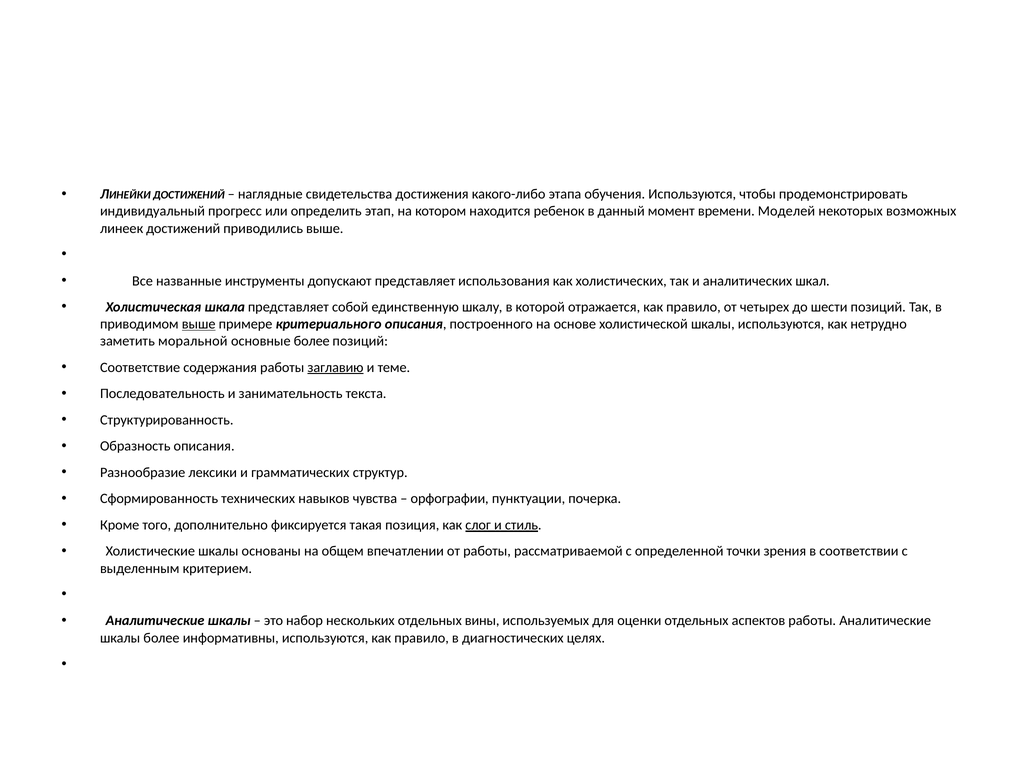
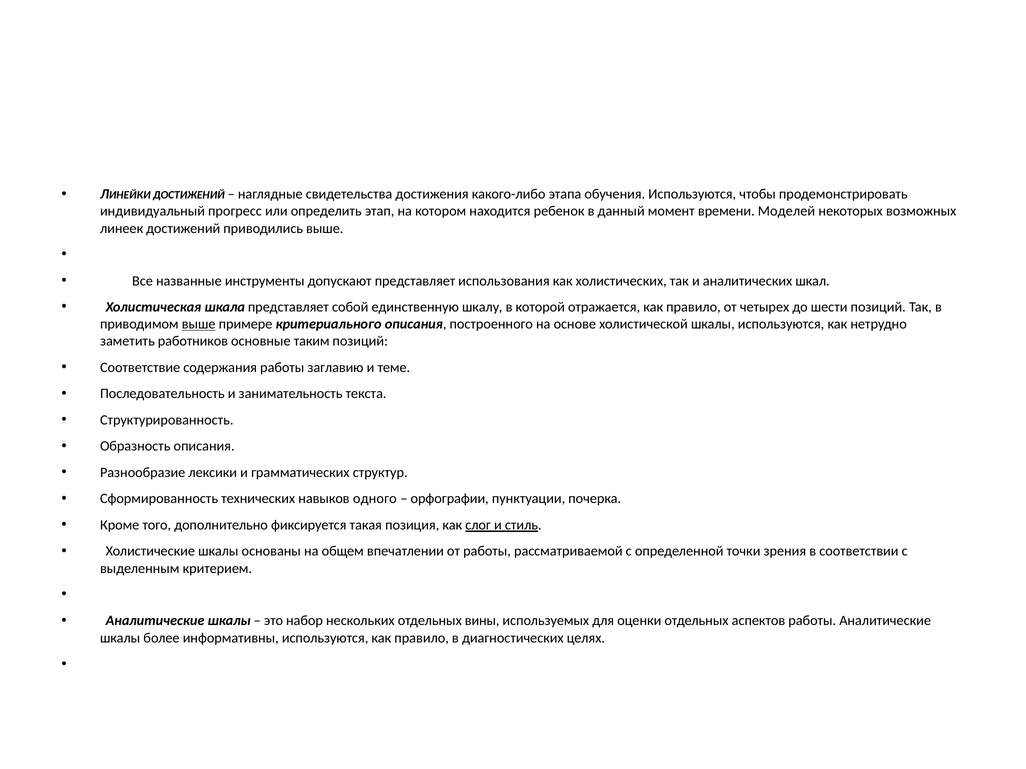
моральной: моральной -> работников
основные более: более -> таким
заглавию underline: present -> none
чувства: чувства -> одного
